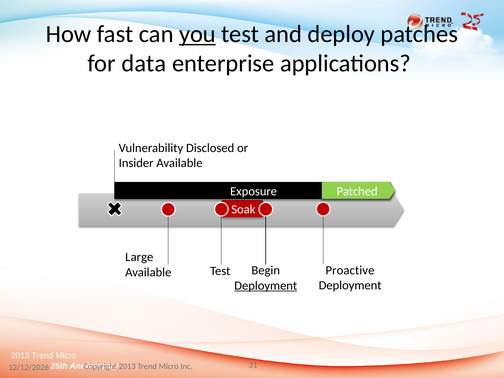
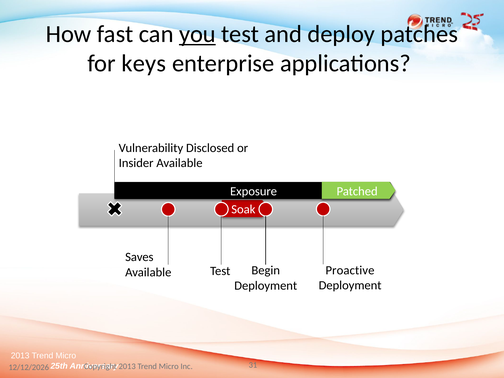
data: data -> keys
Large: Large -> Saves
Deployment at (266, 286) underline: present -> none
